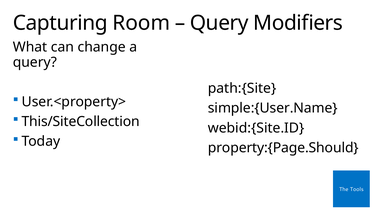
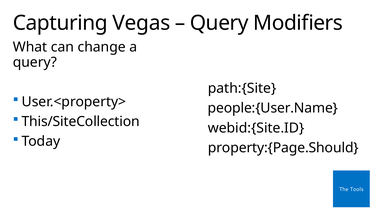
Room: Room -> Vegas
simple:{User.Name: simple:{User.Name -> people:{User.Name
